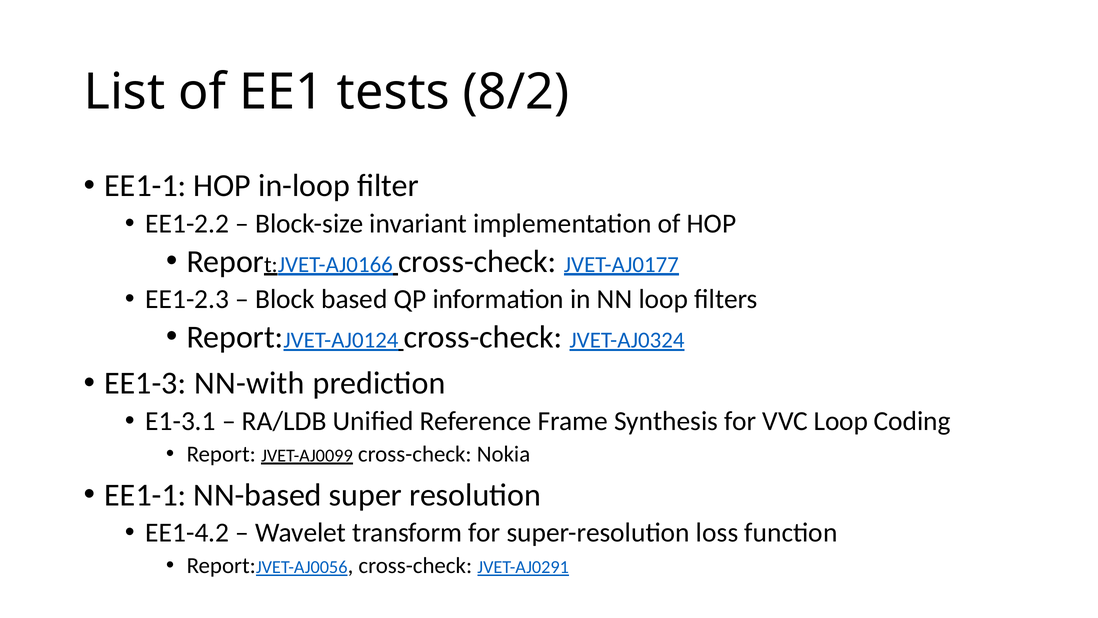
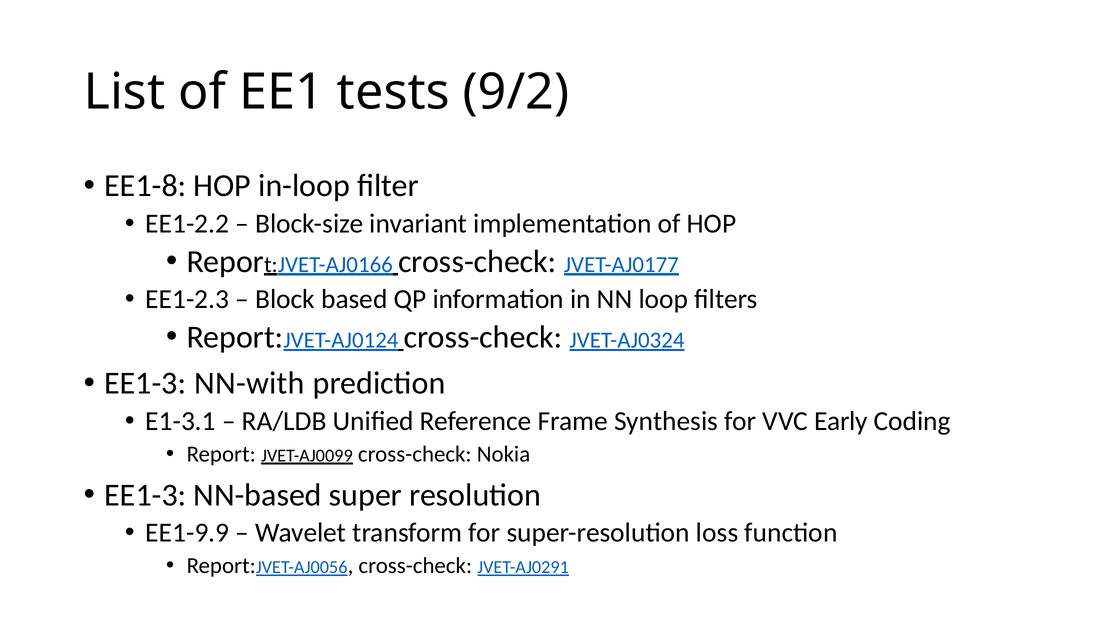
8/2: 8/2 -> 9/2
EE1-1 at (145, 186): EE1-1 -> EE1-8
VVC Loop: Loop -> Early
EE1-1 at (145, 495): EE1-1 -> EE1-3
EE1-4.2: EE1-4.2 -> EE1-9.9
